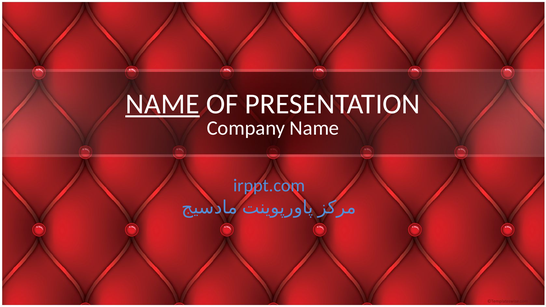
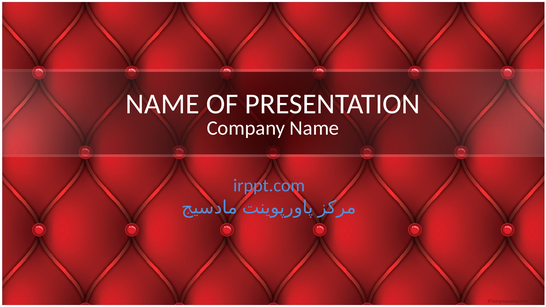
NAME at (162, 104) underline: present -> none
